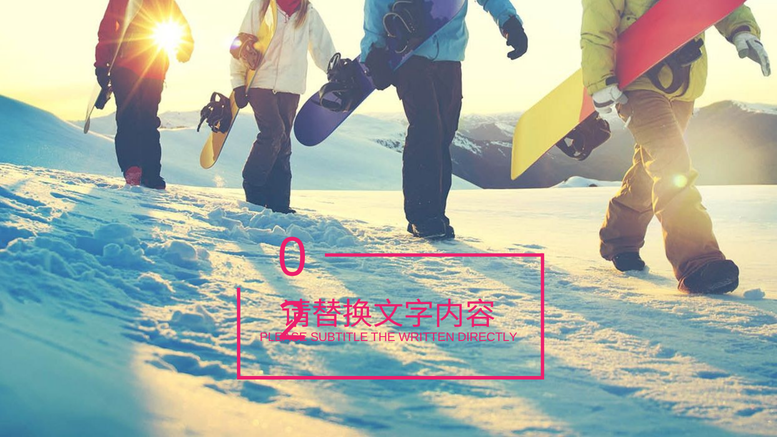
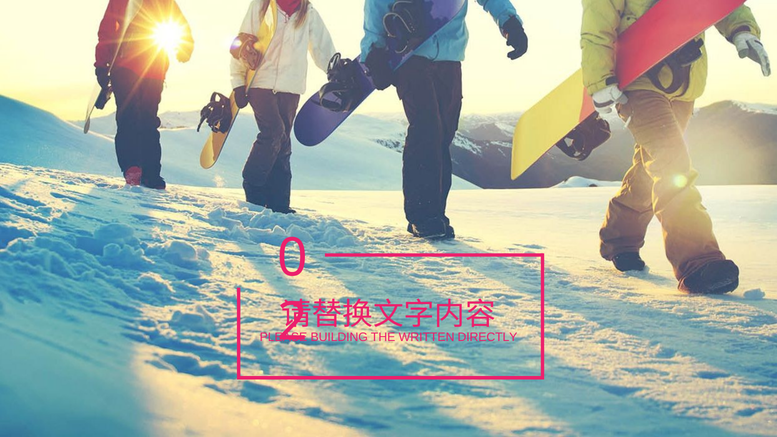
SUBTITLE: SUBTITLE -> BUILDING
